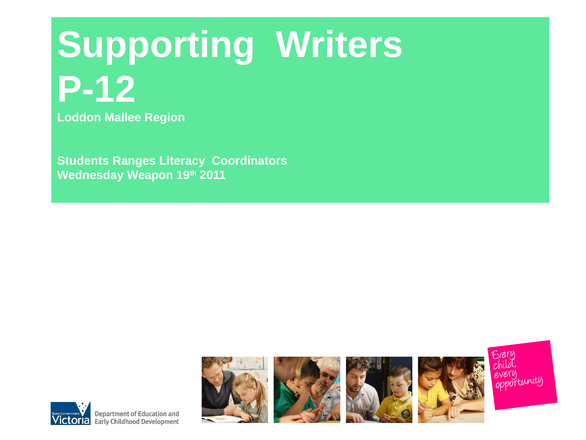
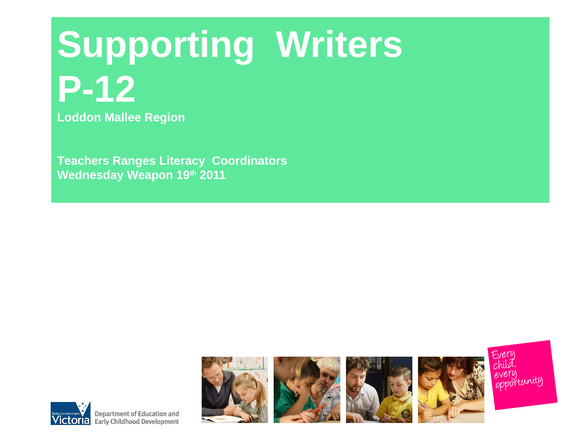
Students: Students -> Teachers
